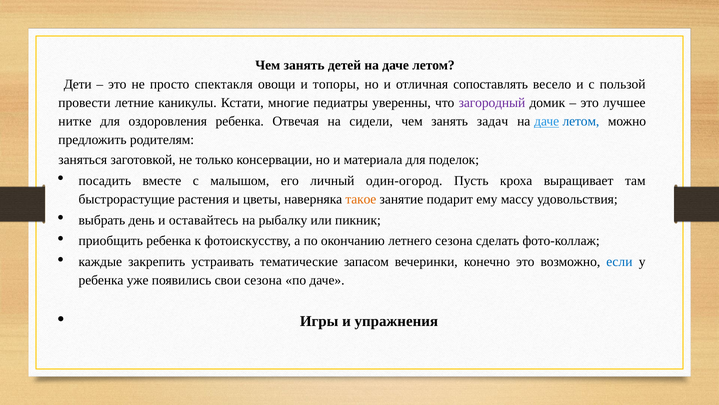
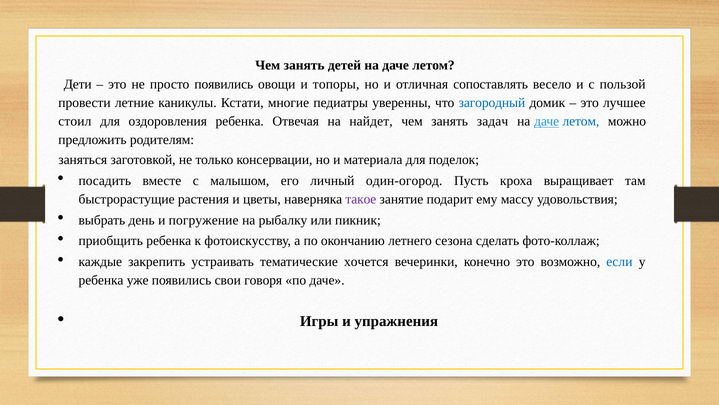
просто спектакля: спектакля -> появились
загородный colour: purple -> blue
нитке: нитке -> стоил
сидели: сидели -> найдет
такое colour: orange -> purple
оставайтесь: оставайтесь -> погружение
запасом: запасом -> хочется
свои сезона: сезона -> говоря
